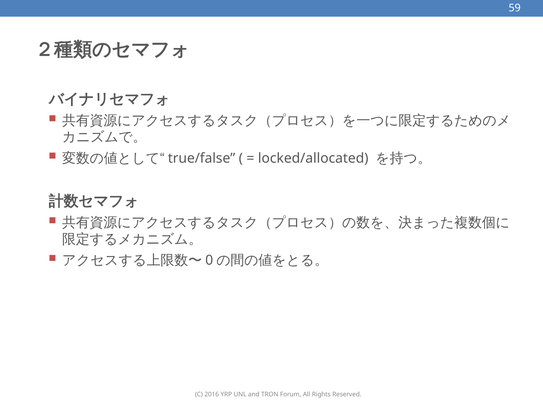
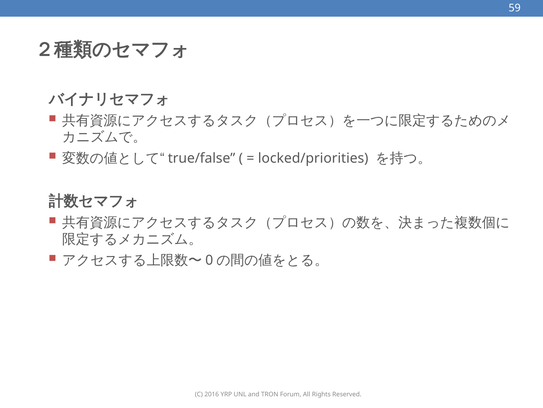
locked/allocated: locked/allocated -> locked/priorities
